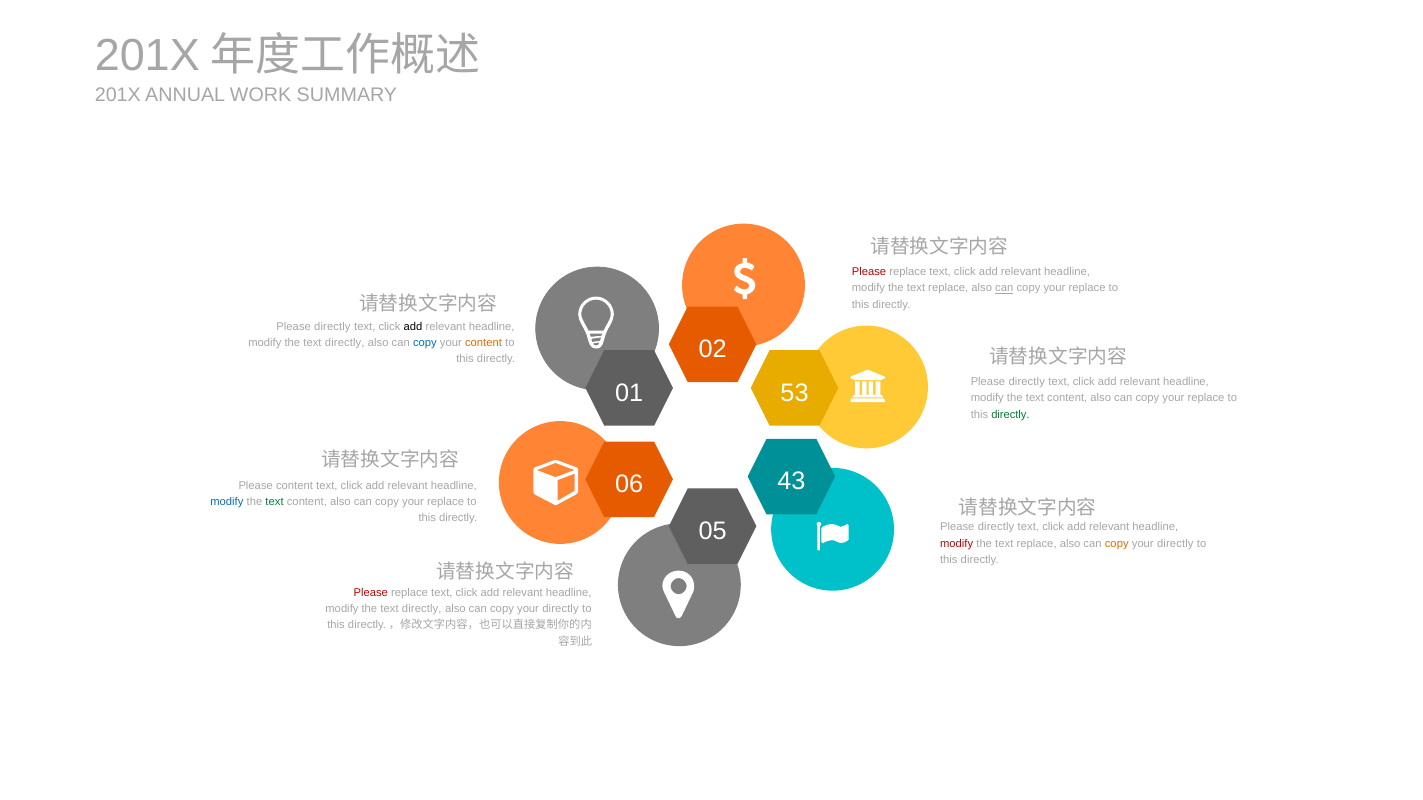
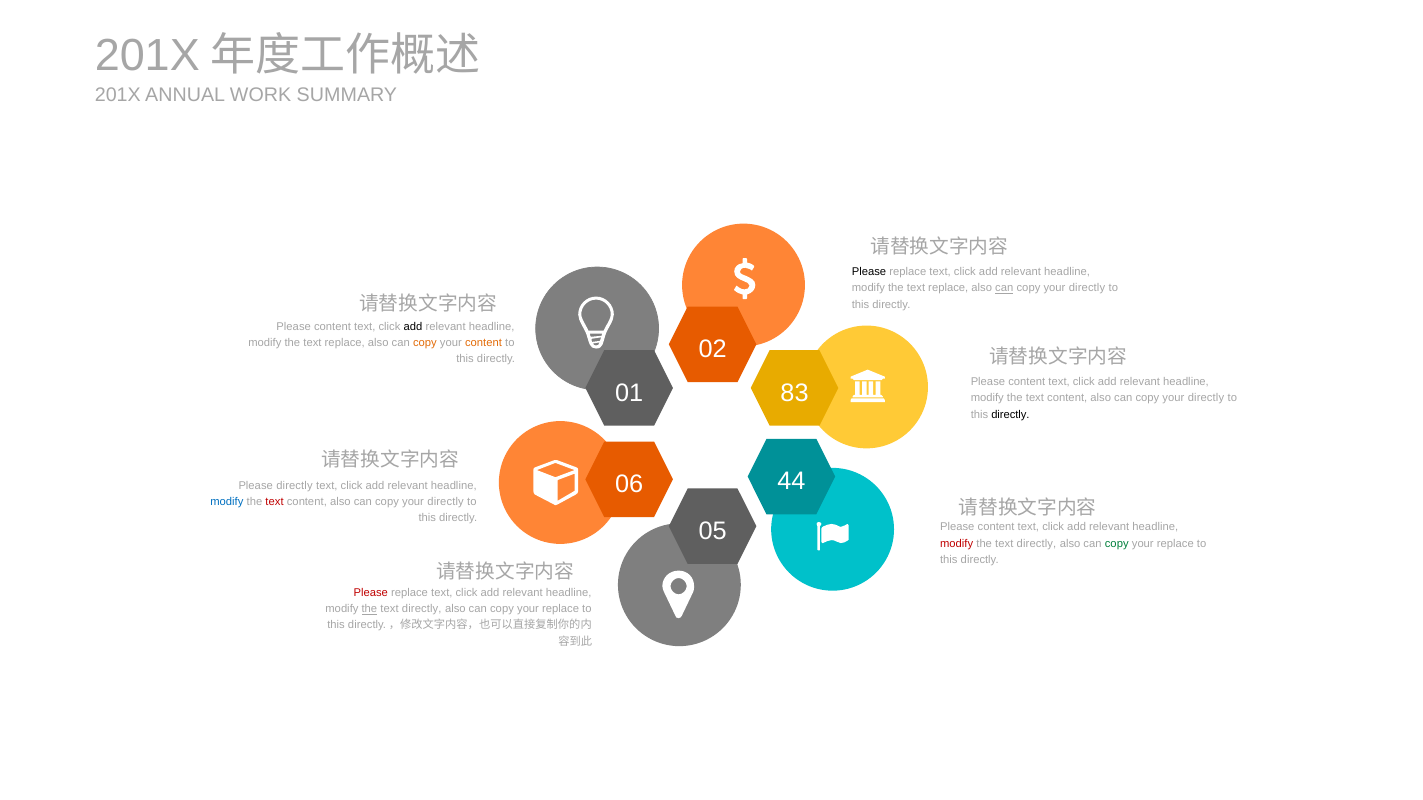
Please at (869, 272) colour: red -> black
replace at (1087, 288): replace -> directly
directly at (332, 327): directly -> content
directly at (345, 343): directly -> replace
copy at (425, 343) colour: blue -> orange
directly at (1027, 382): directly -> content
53: 53 -> 83
replace at (1206, 398): replace -> directly
directly at (1010, 415) colour: green -> black
43: 43 -> 44
Please content: content -> directly
text at (275, 502) colour: green -> red
replace at (446, 502): replace -> directly
directly at (996, 528): directly -> content
replace at (1037, 544): replace -> directly
copy at (1117, 544) colour: orange -> green
directly at (1175, 544): directly -> replace
the at (369, 609) underline: none -> present
directly at (561, 609): directly -> replace
